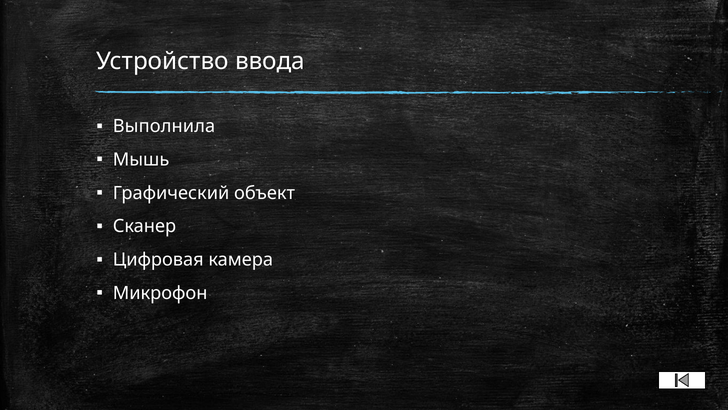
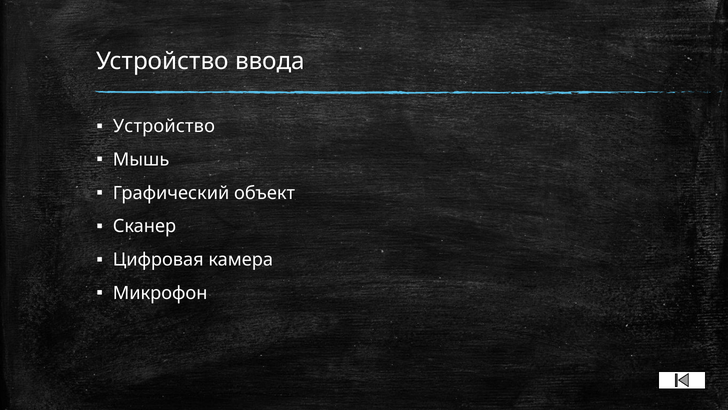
Выполнила at (164, 126): Выполнила -> Устройство
